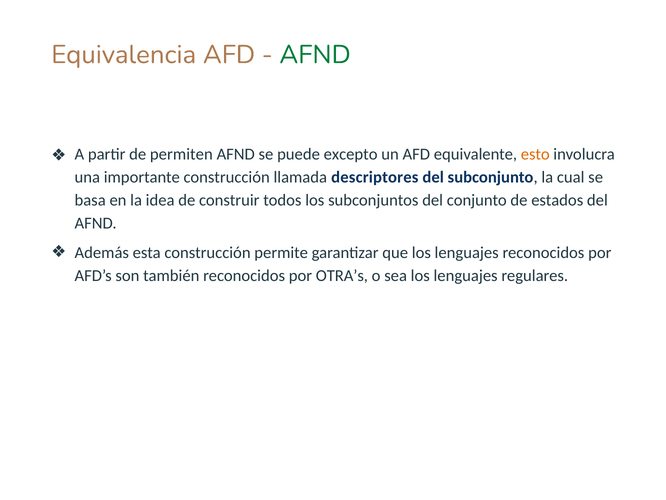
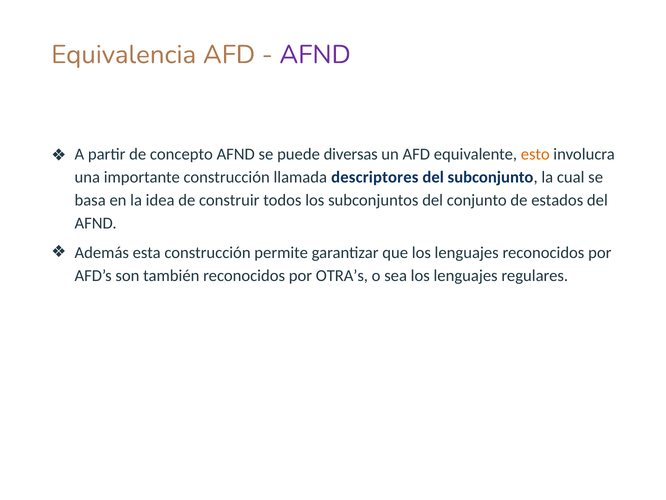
AFND at (315, 55) colour: green -> purple
permiten: permiten -> concepto
excepto: excepto -> diversas
